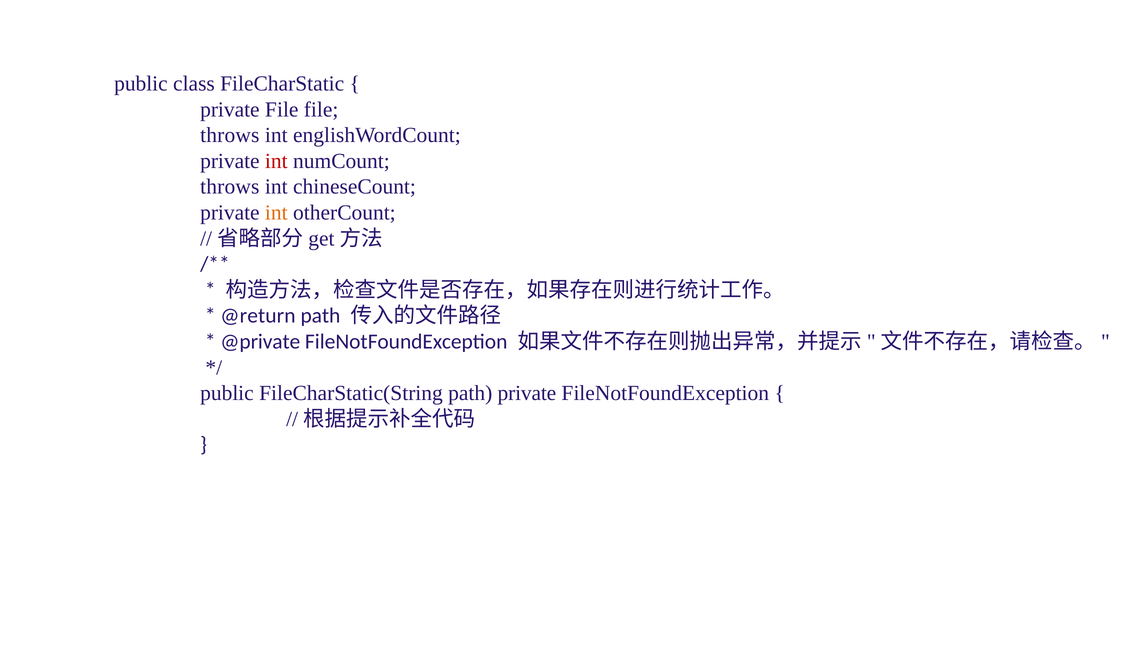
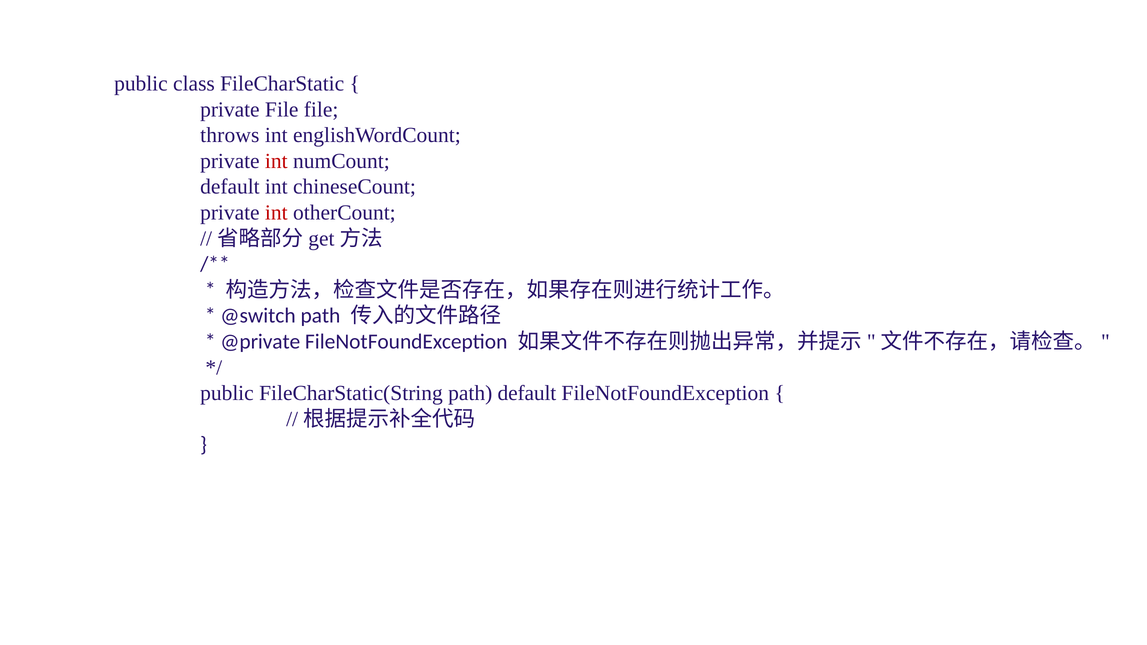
throws at (230, 187): throws -> default
int at (276, 213) colour: orange -> red
@return: @return -> @switch
path private: private -> default
